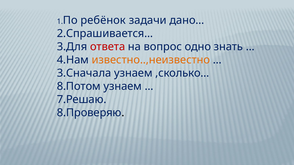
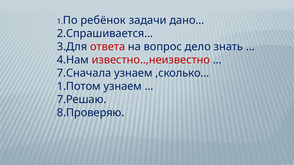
одно: одно -> дело
известно..,неизвестно colour: orange -> red
3.Сначала: 3.Сначала -> 7.Сначала
8.Потом: 8.Потом -> 1.Потом
